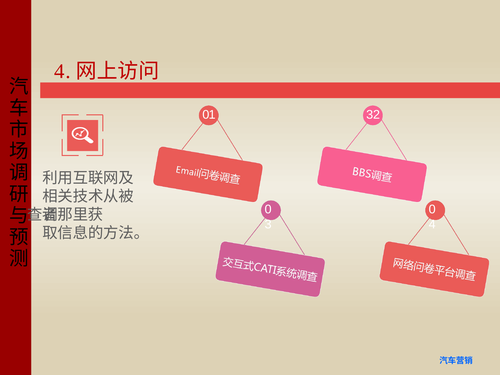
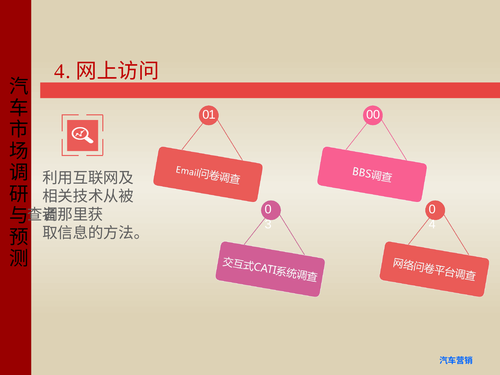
32: 32 -> 00
